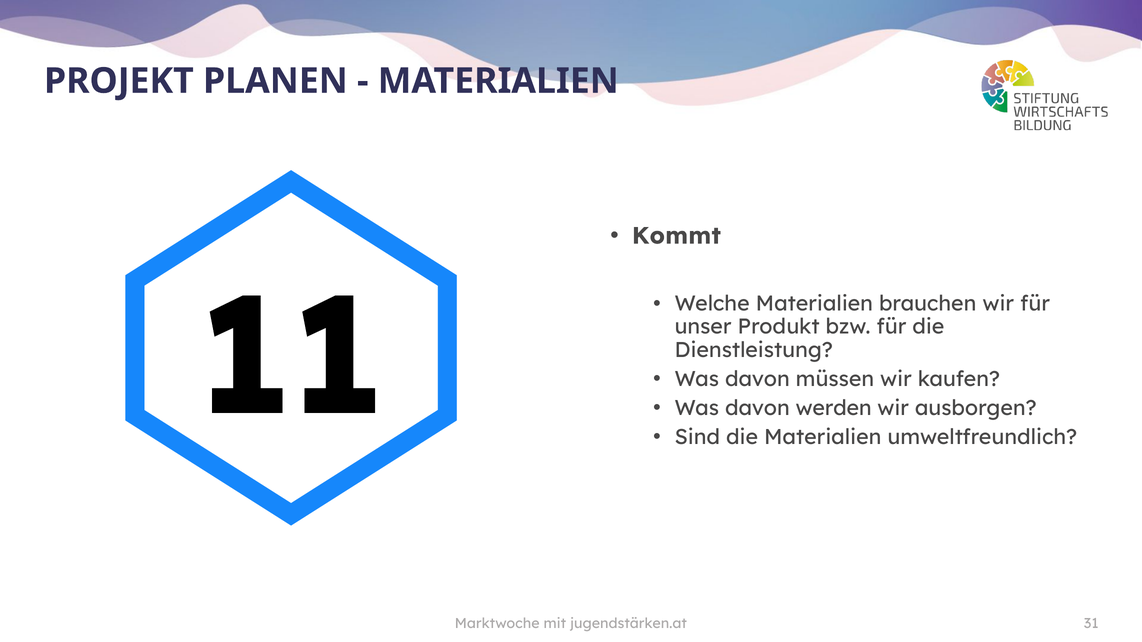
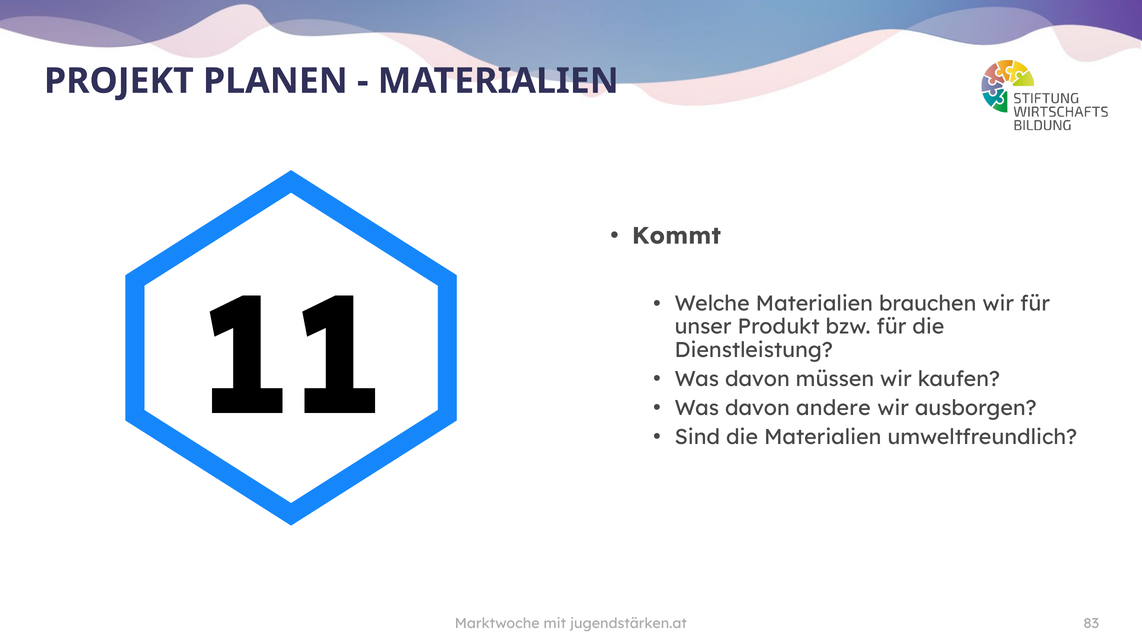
werden: werden -> andere
31: 31 -> 83
